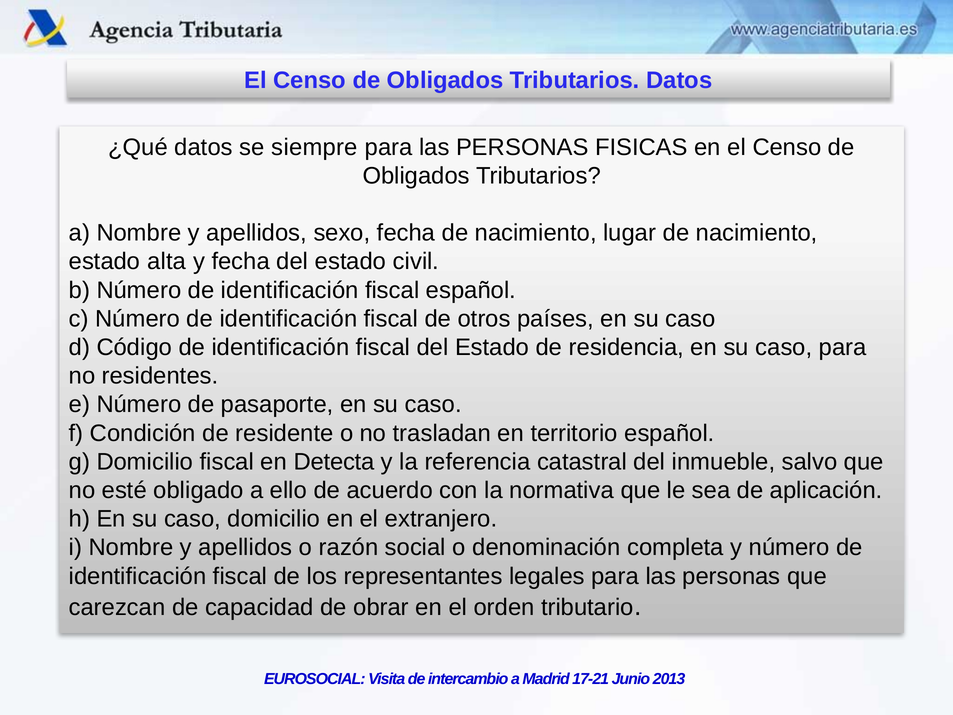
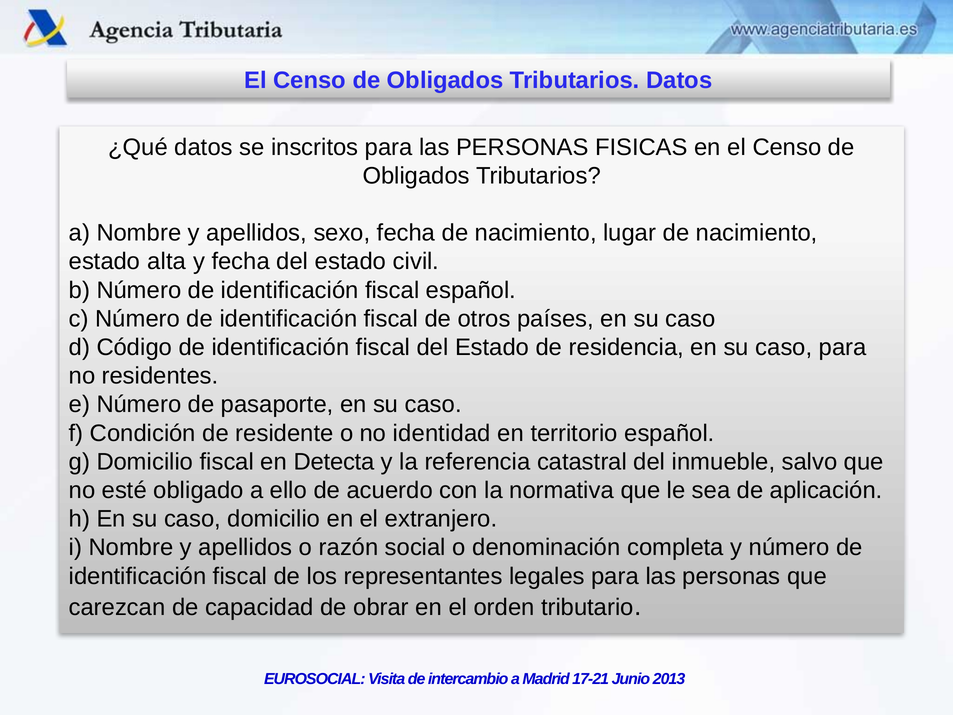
siempre: siempre -> inscritos
trasladan: trasladan -> identidad
